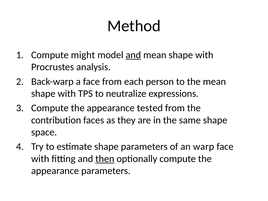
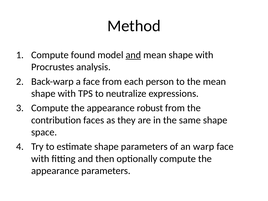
might: might -> found
tested: tested -> robust
then underline: present -> none
